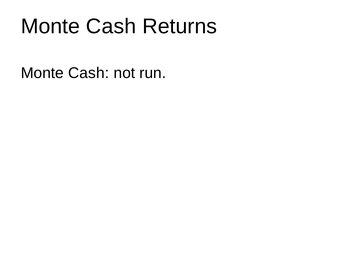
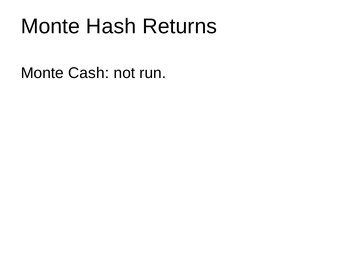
Cash at (111, 26): Cash -> Hash
